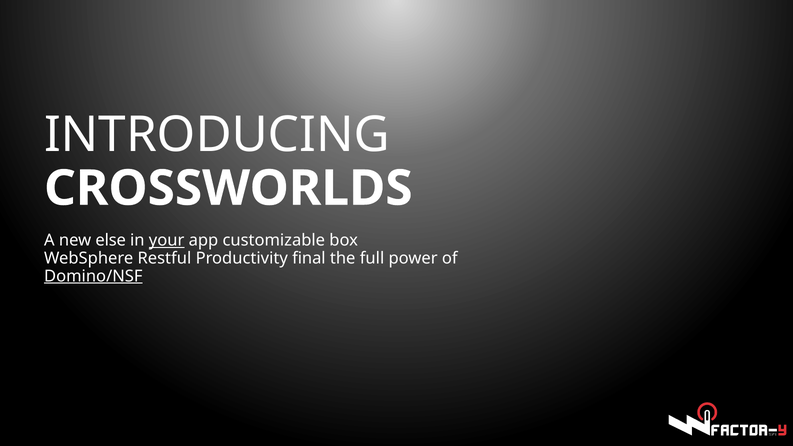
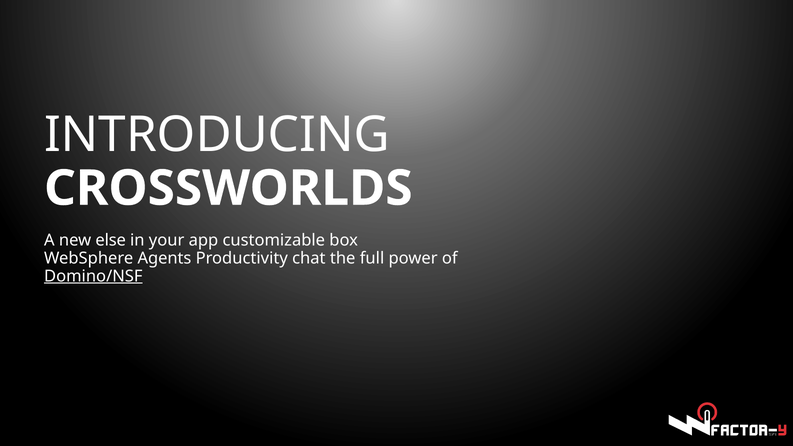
your underline: present -> none
Restful: Restful -> Agents
final: final -> chat
